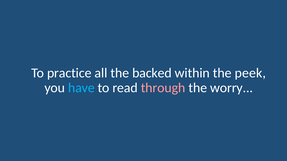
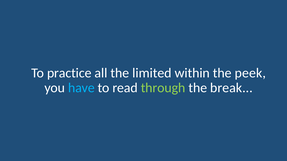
backed: backed -> limited
through colour: pink -> light green
worry: worry -> break
